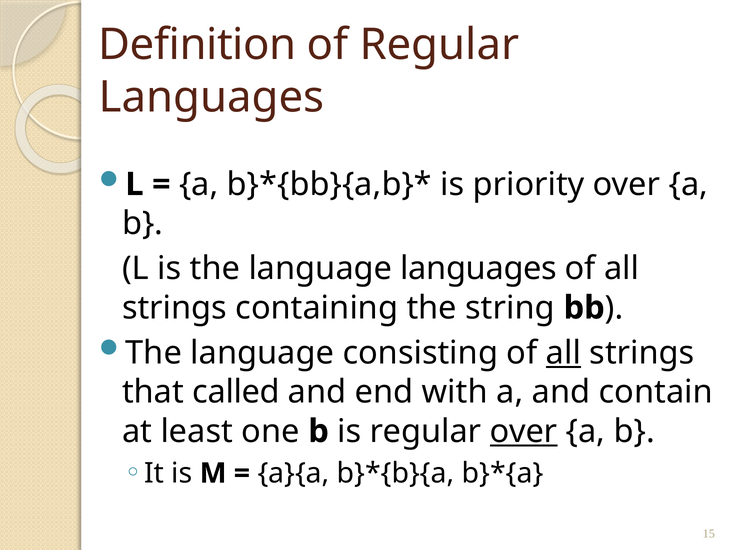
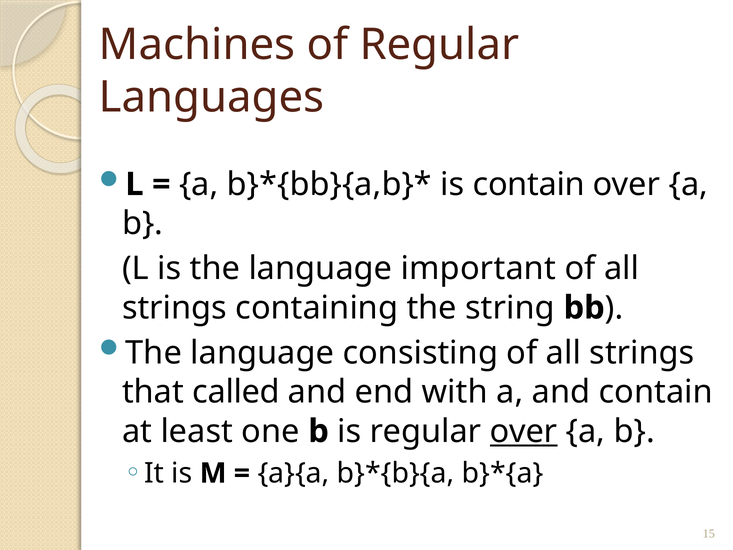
Definition: Definition -> Machines
is priority: priority -> contain
language languages: languages -> important
all at (563, 353) underline: present -> none
